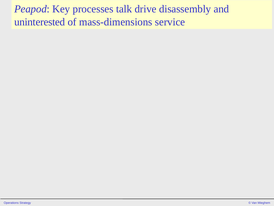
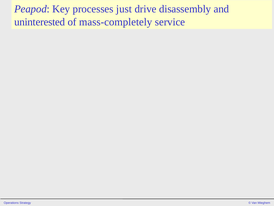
talk: talk -> just
mass-dimensions: mass-dimensions -> mass-completely
